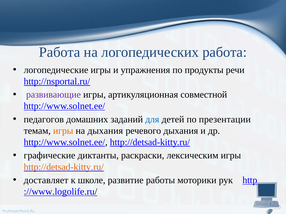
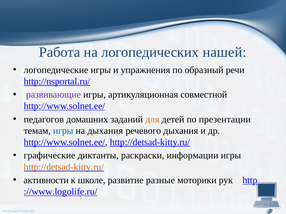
логопедических работа: работа -> нашей
продукты: продукты -> образный
для colour: blue -> orange
игры at (63, 131) colour: orange -> blue
лексическим: лексическим -> информации
доставляет: доставляет -> активности
работы: работы -> разные
